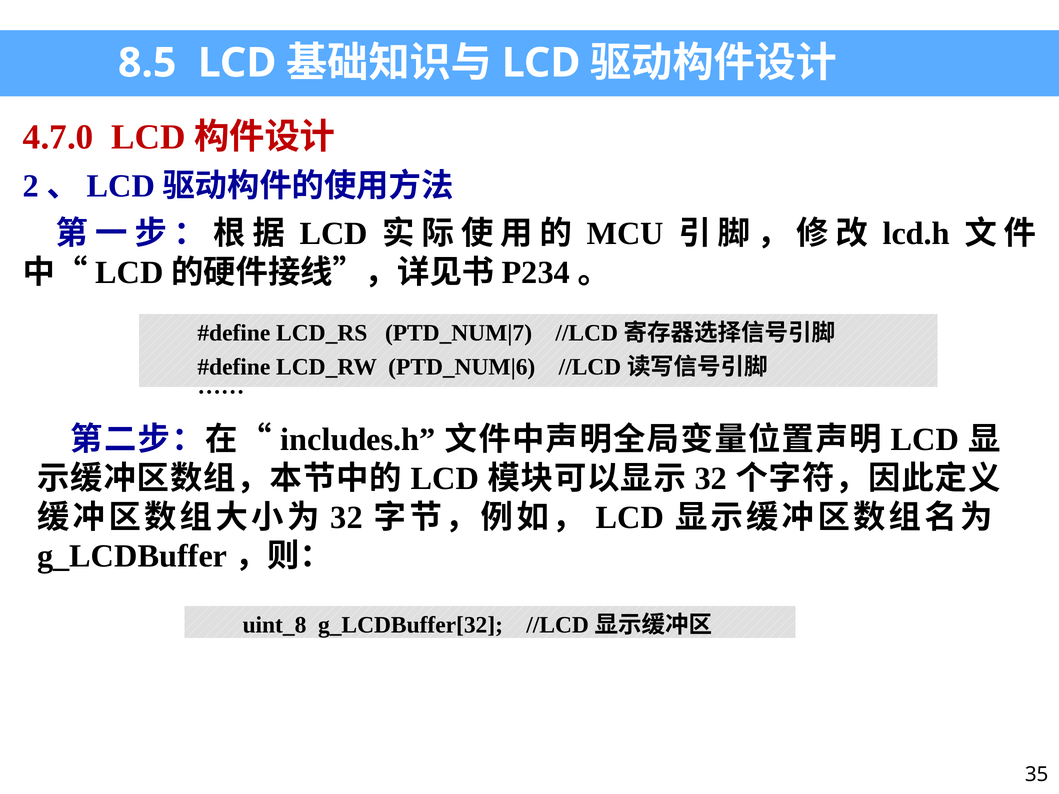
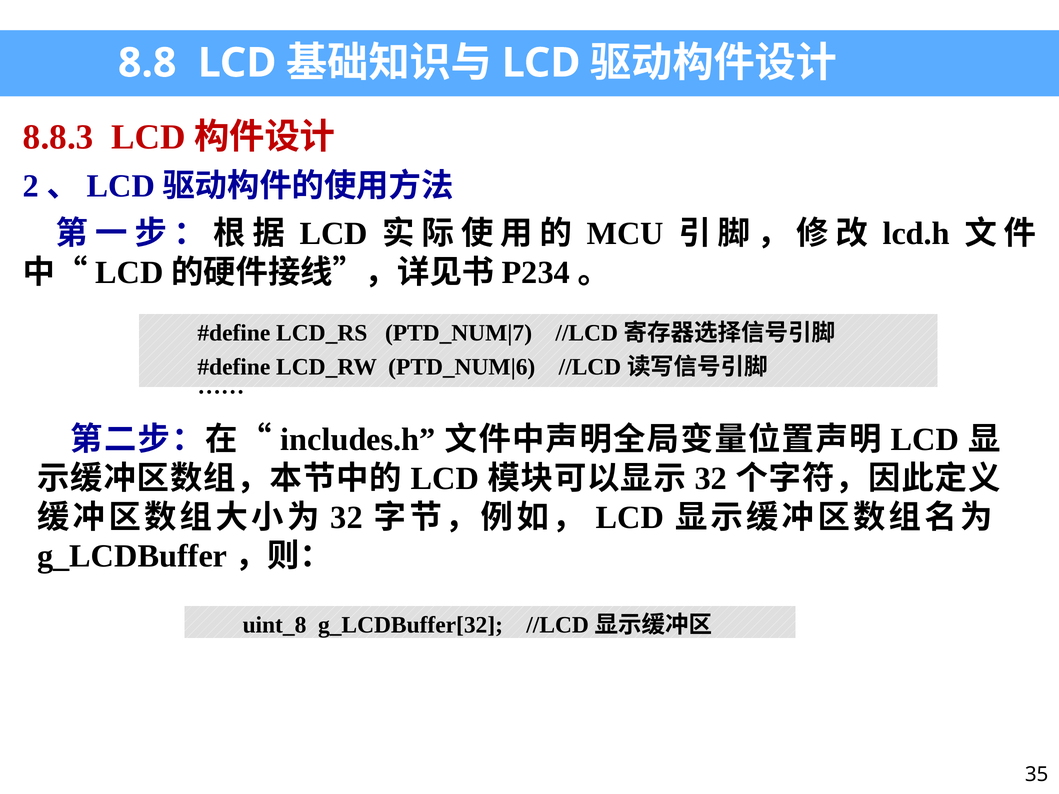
8.5: 8.5 -> 8.8
4.7.0: 4.7.0 -> 8.8.3
